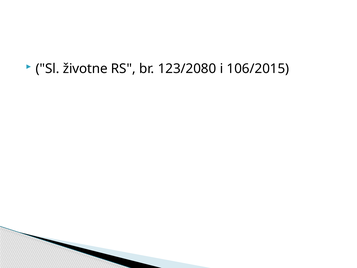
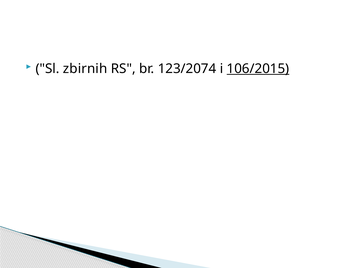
životne: životne -> zbirnih
123/2080: 123/2080 -> 123/2074
106/2015 underline: none -> present
